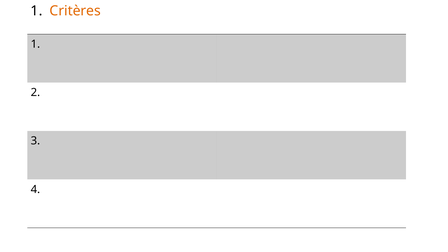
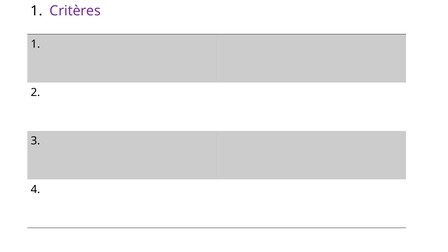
Critères colour: orange -> purple
